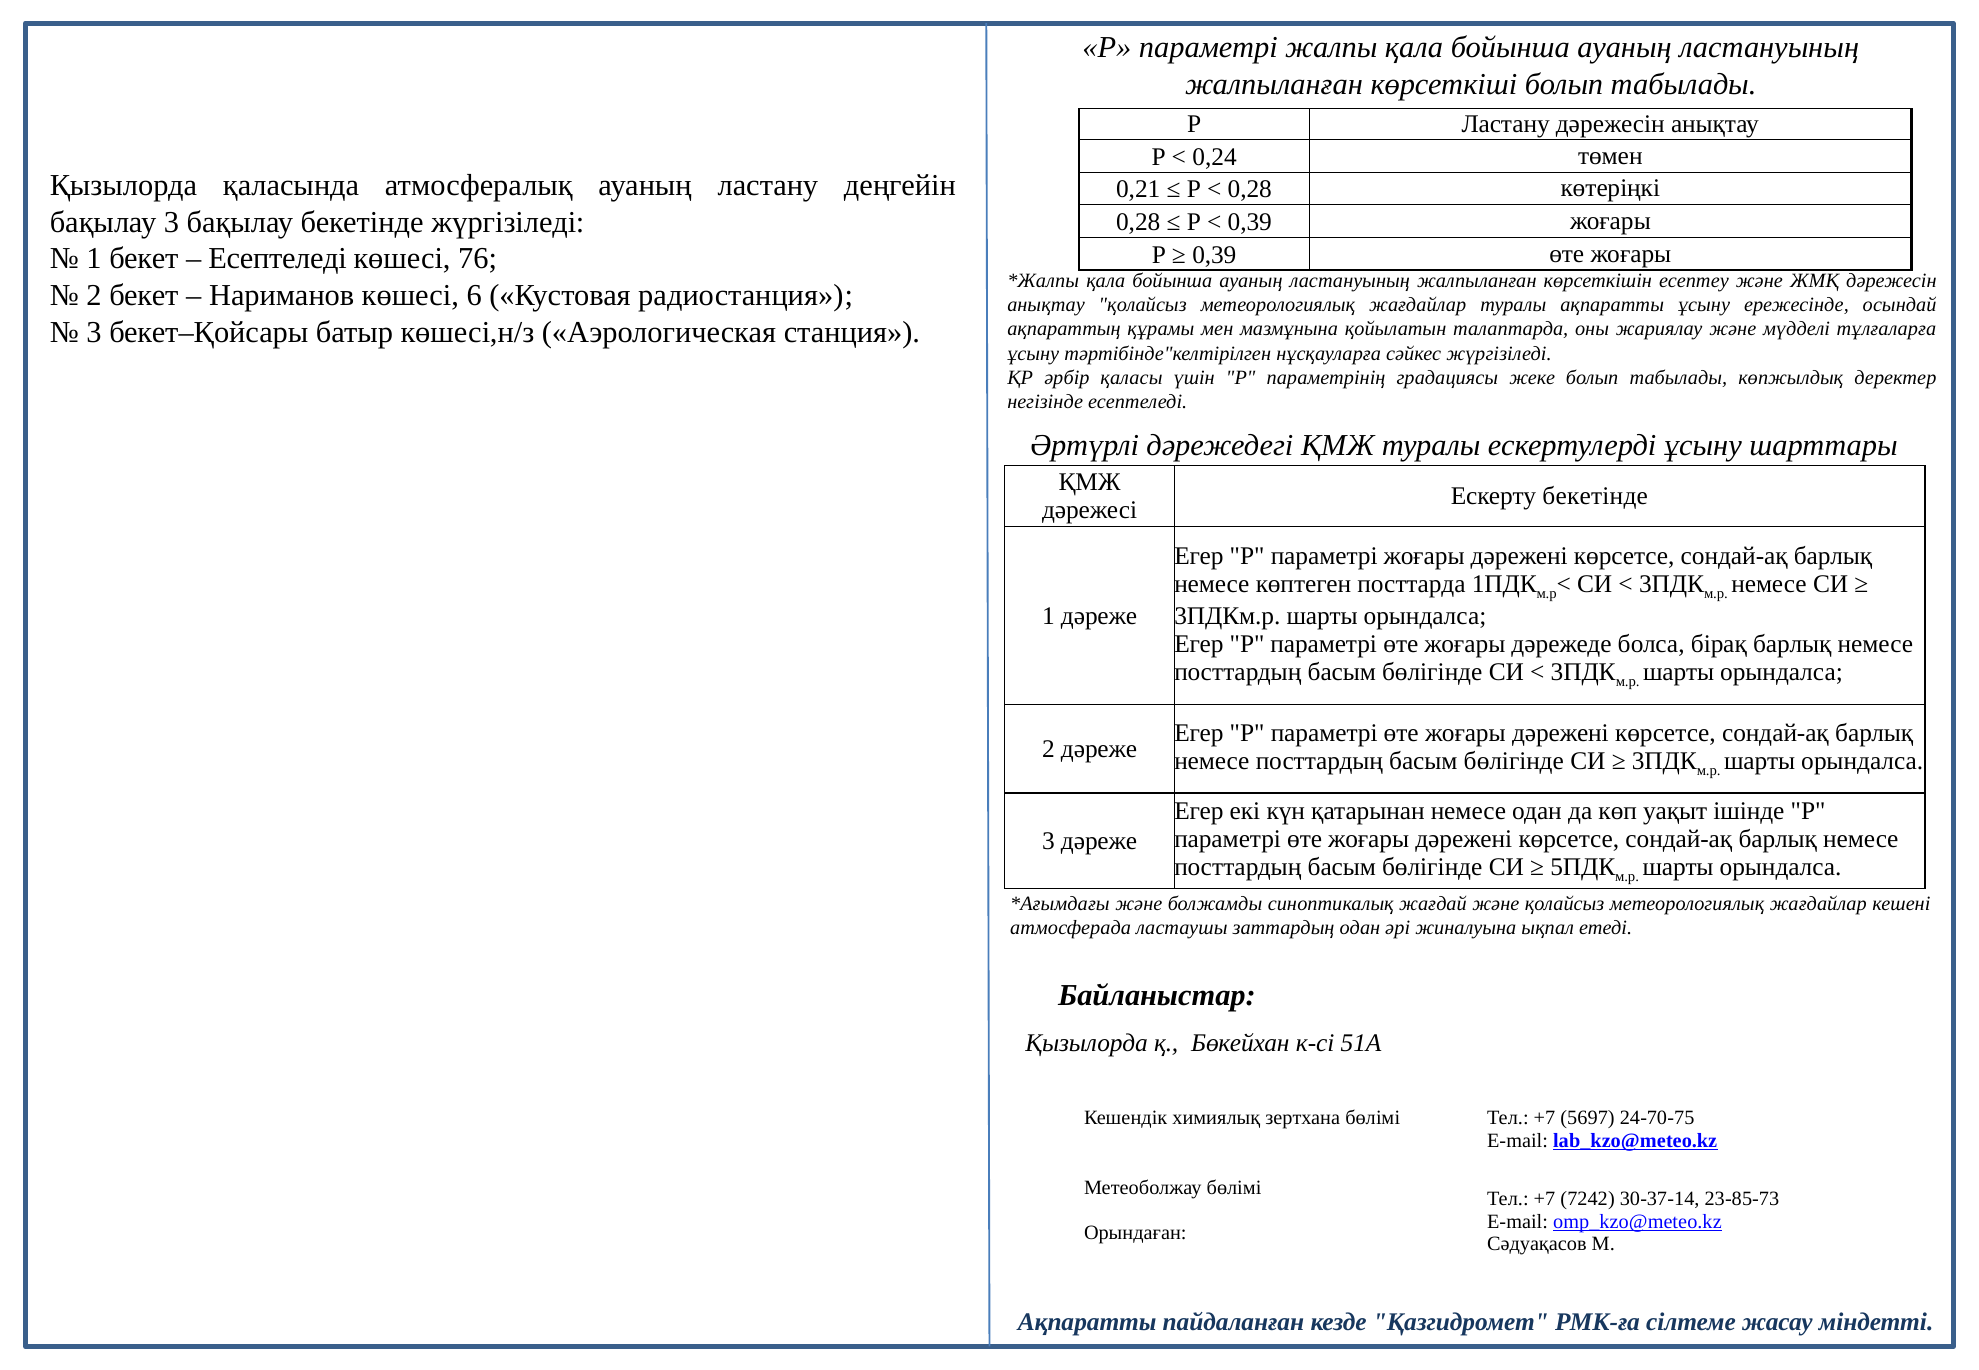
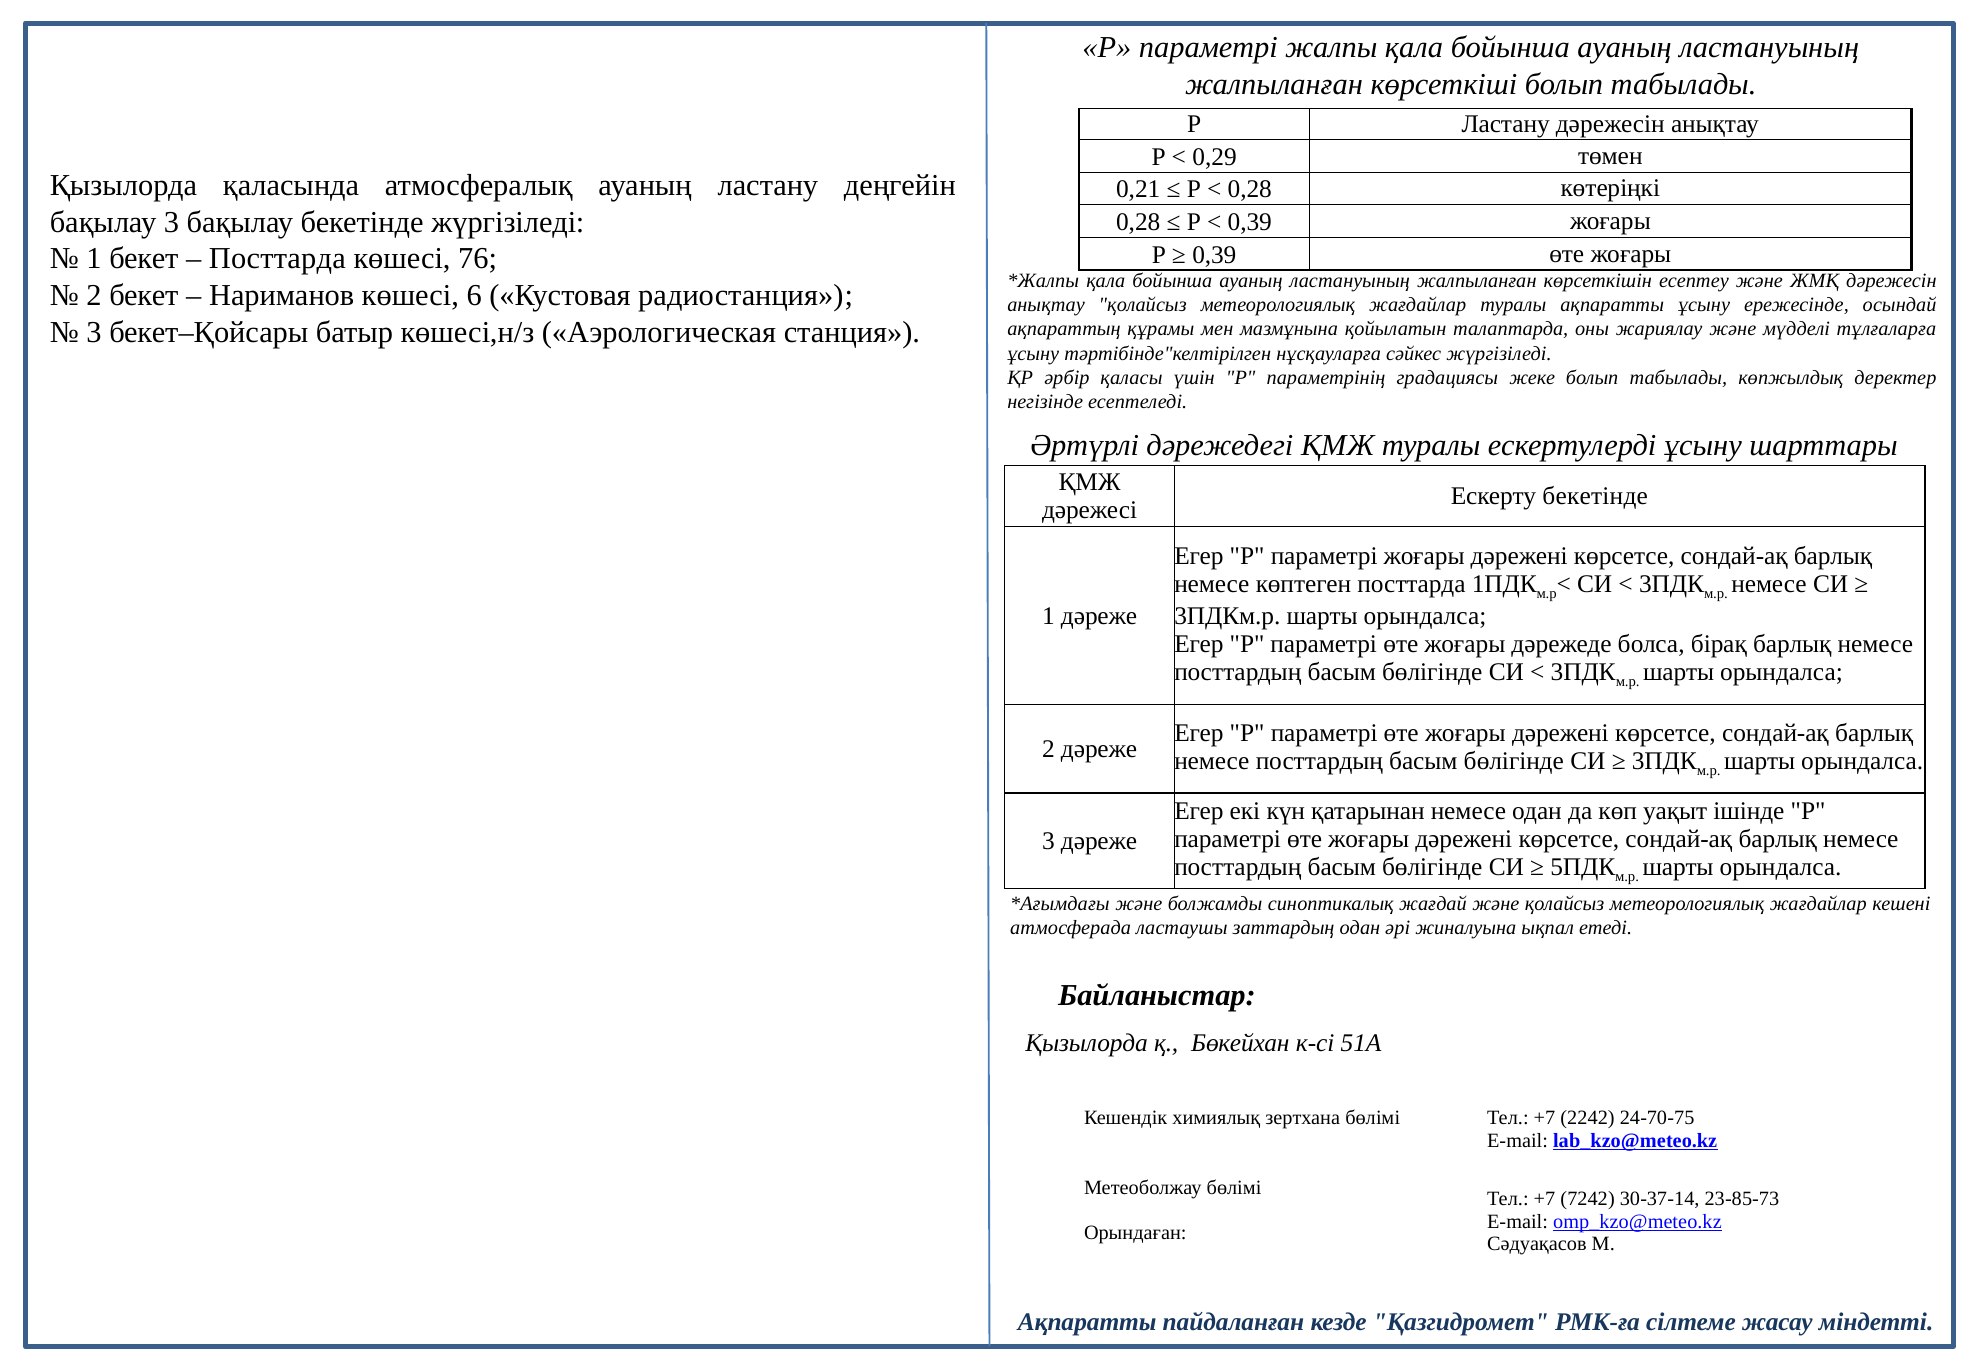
0,24: 0,24 -> 0,29
Есептеледі at (278, 259): Есептеледі -> Посттарда
5697: 5697 -> 2242
